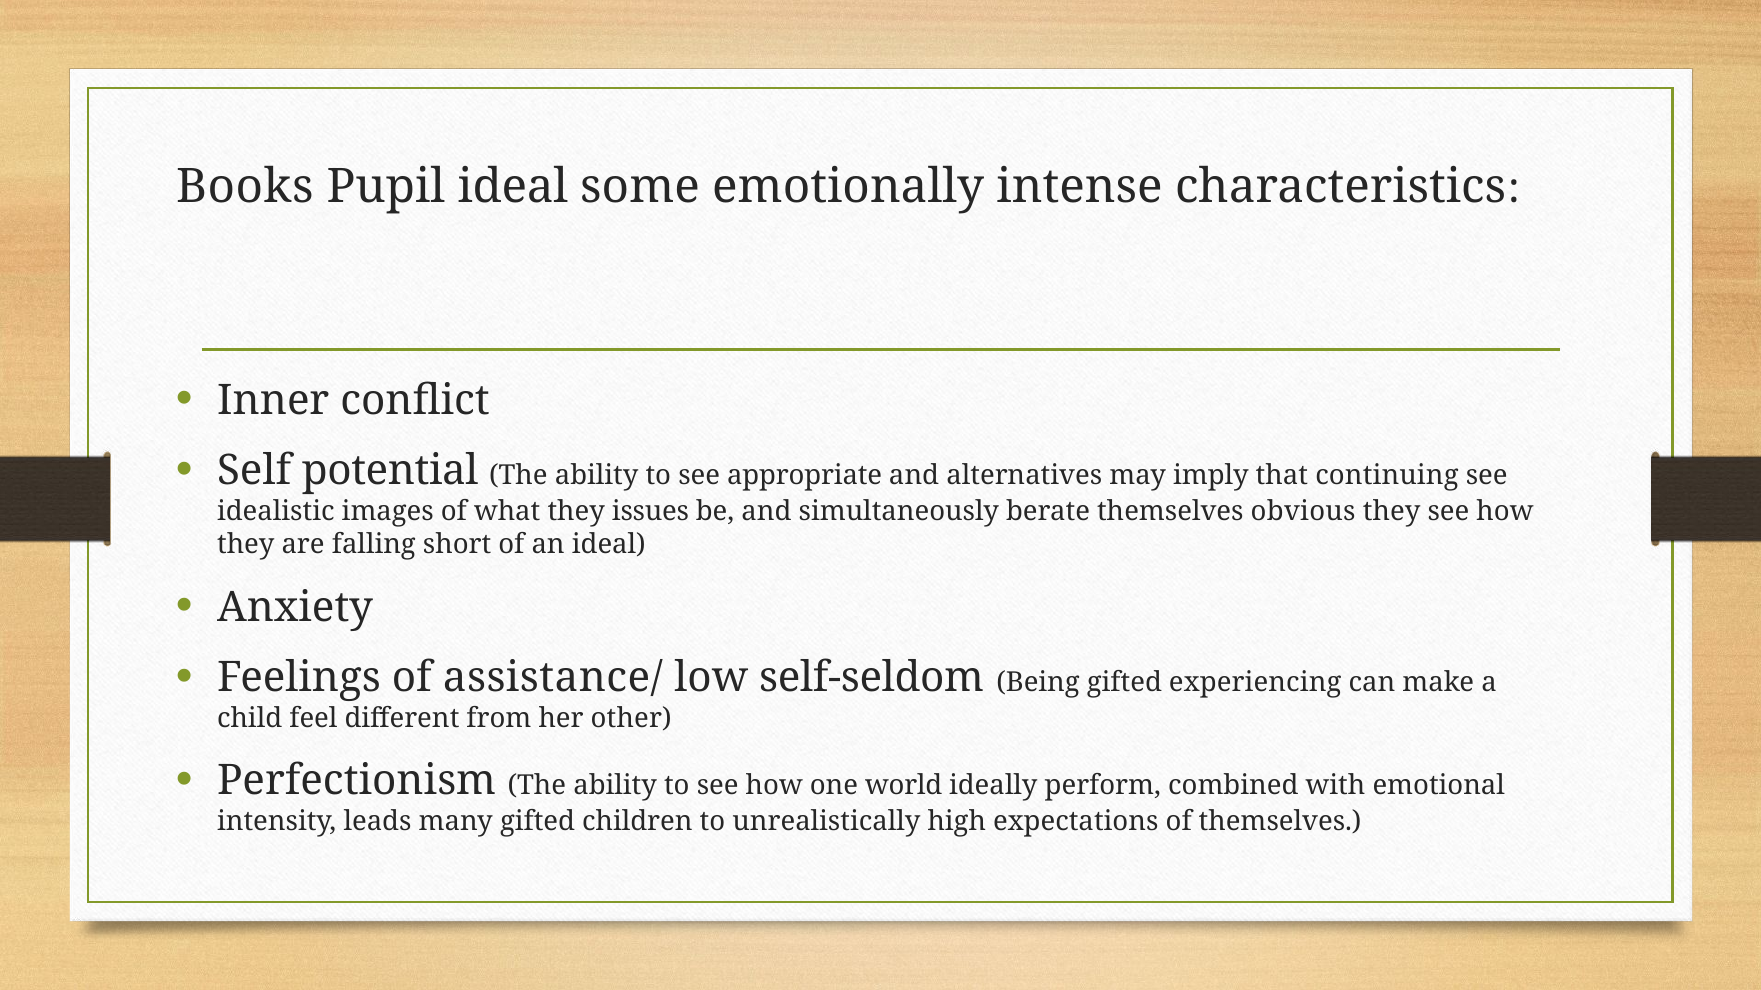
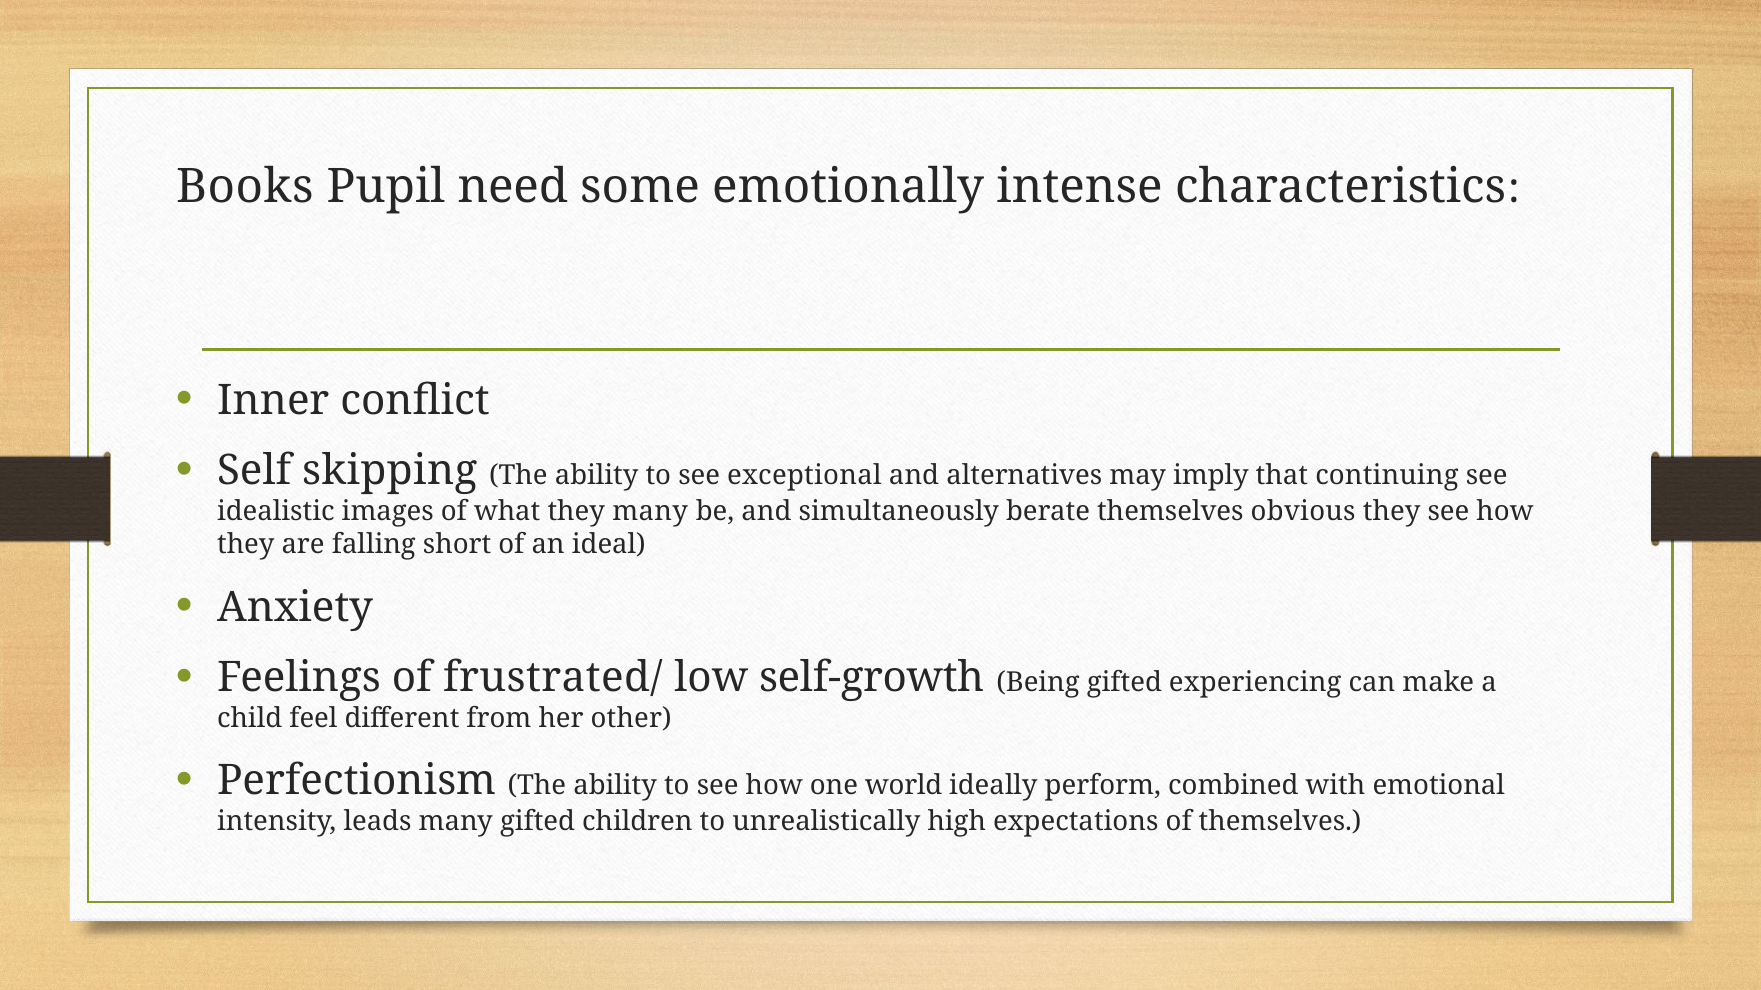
Pupil ideal: ideal -> need
potential: potential -> skipping
appropriate: appropriate -> exceptional
they issues: issues -> many
assistance/: assistance/ -> frustrated/
self-seldom: self-seldom -> self-growth
